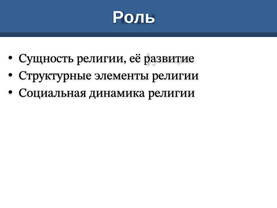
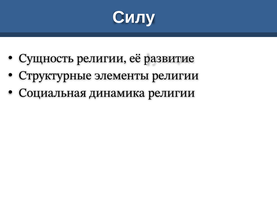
Роль: Роль -> Силу
